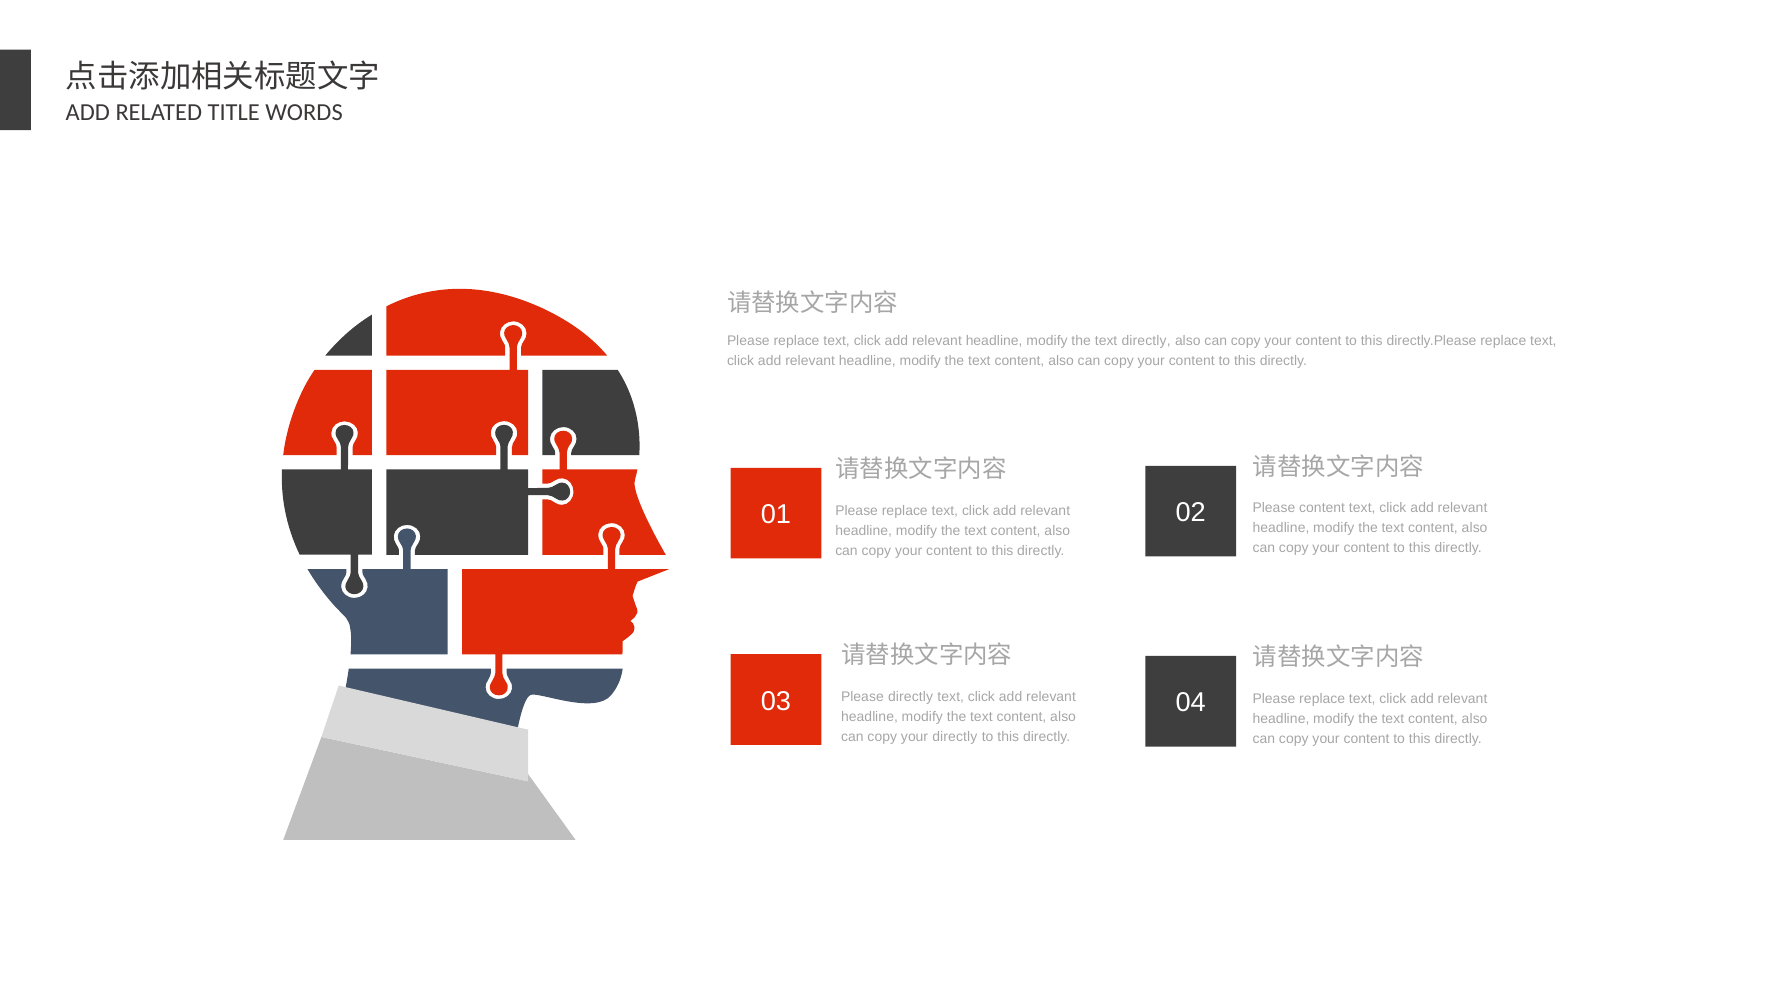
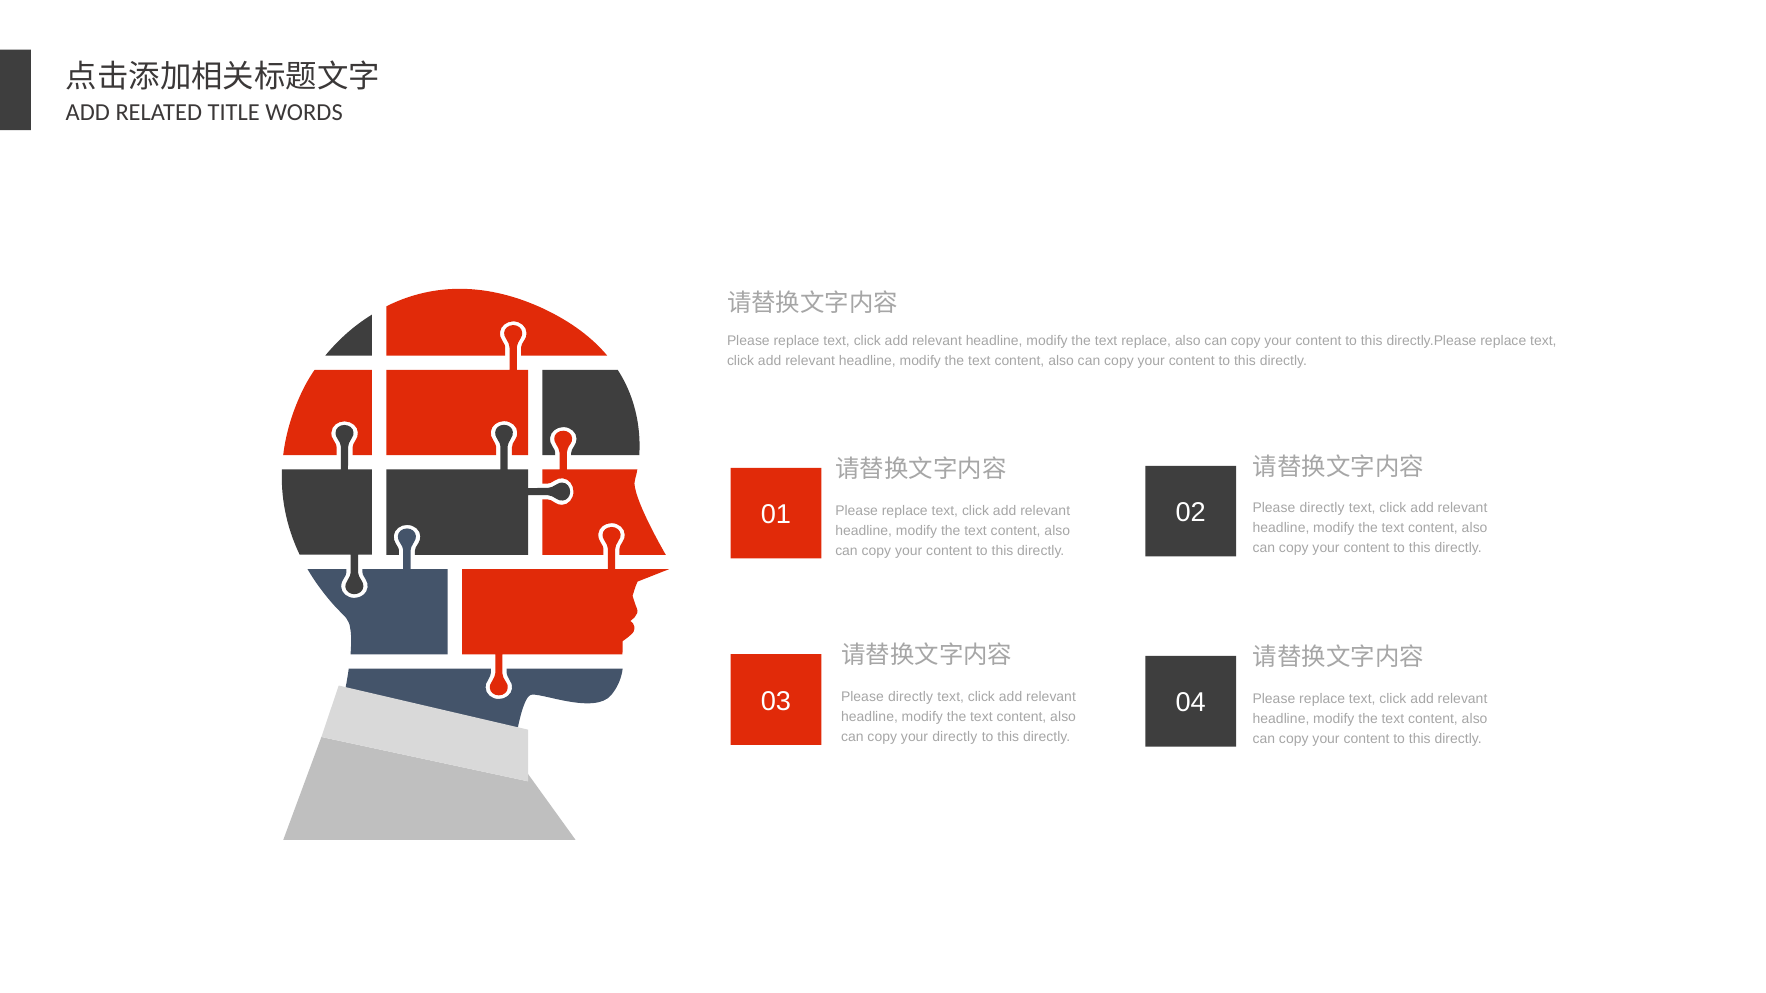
text directly: directly -> replace
content at (1322, 509): content -> directly
